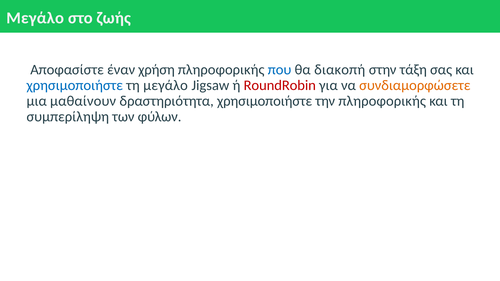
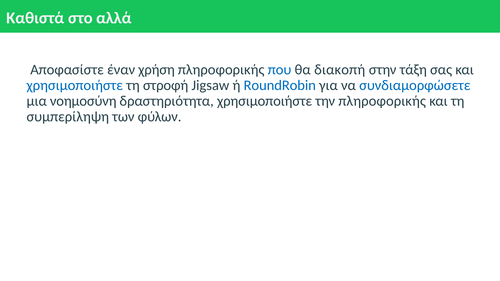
Μεγάλο at (35, 18): Μεγάλο -> Καθιστά
ζωής: ζωής -> αλλά
τη μεγάλο: μεγάλο -> στροφή
RoundRobin colour: red -> blue
συνδιαμορφώσετε colour: orange -> blue
μαθαίνουν: μαθαίνουν -> νοημοσύνη
